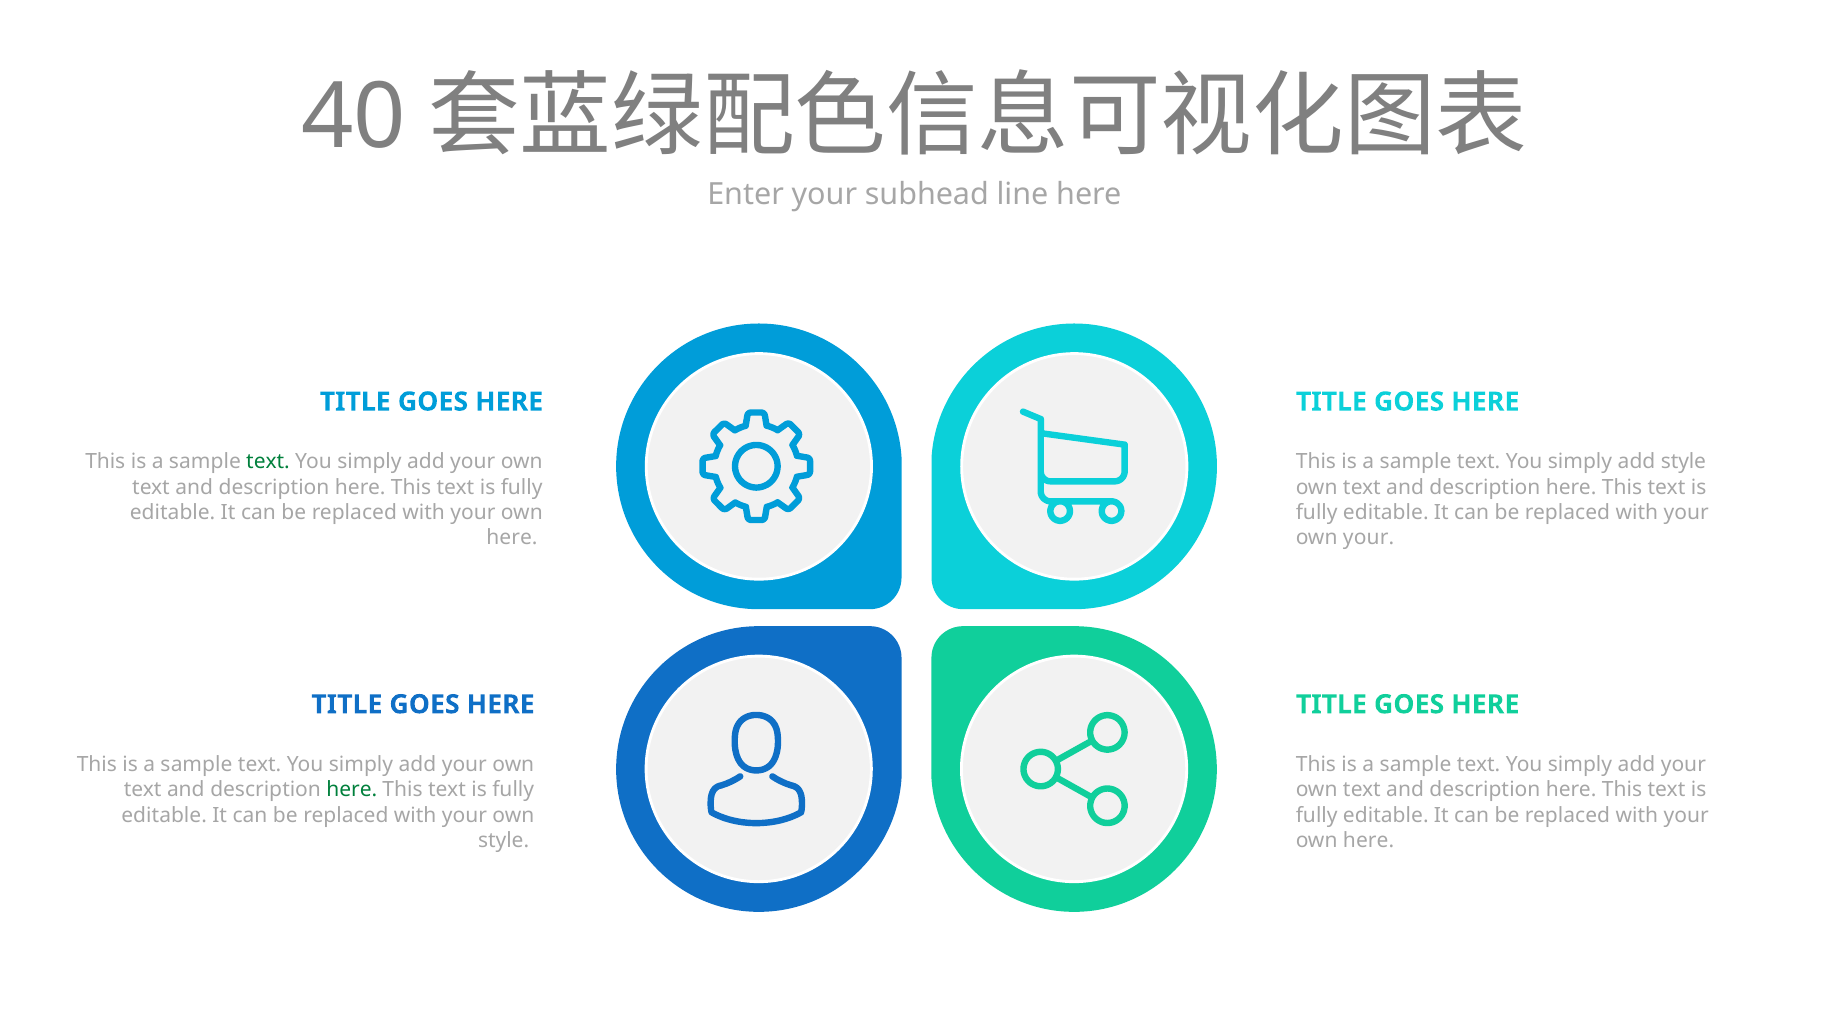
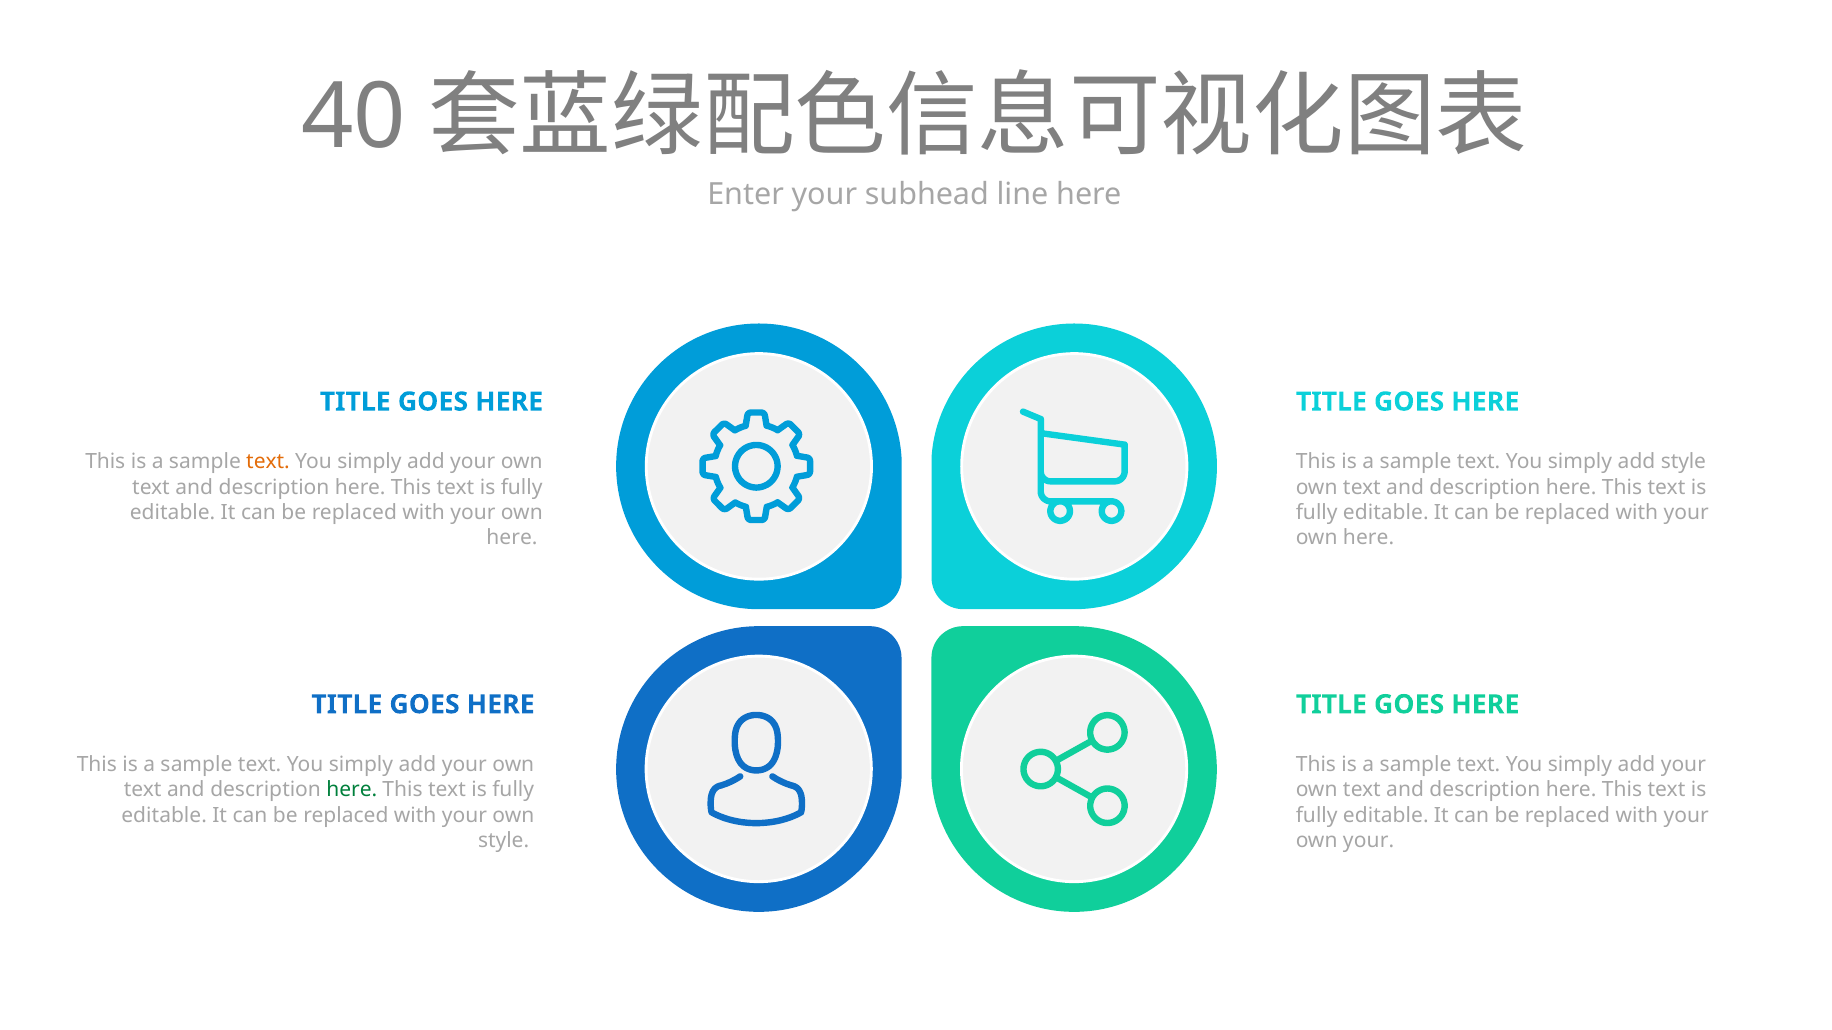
text at (268, 462) colour: green -> orange
your at (1369, 538): your -> here
here at (1369, 841): here -> your
